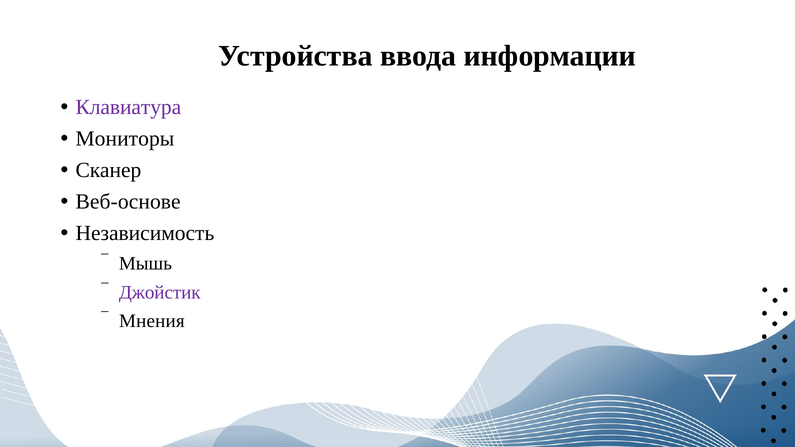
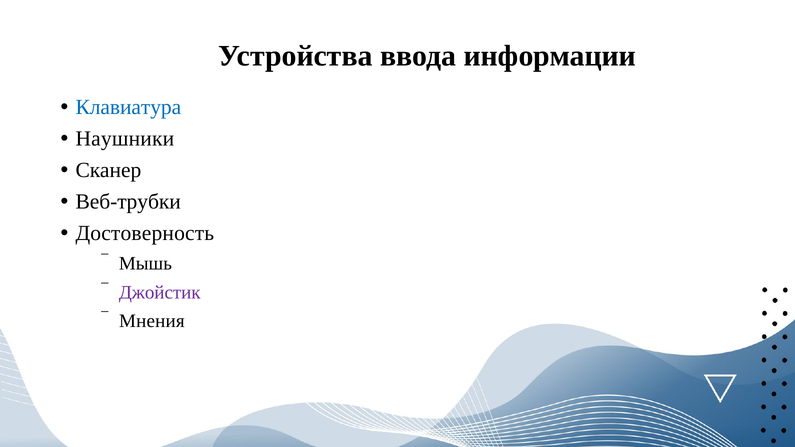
Клавиатура colour: purple -> blue
Мониторы: Мониторы -> Наушники
Веб-основе: Веб-основе -> Веб-трубки
Независимость: Независимость -> Достоверность
